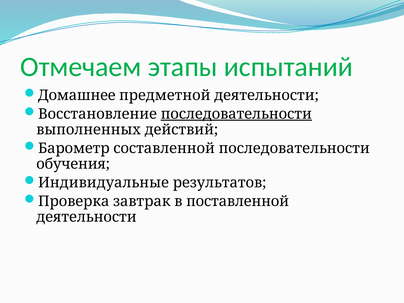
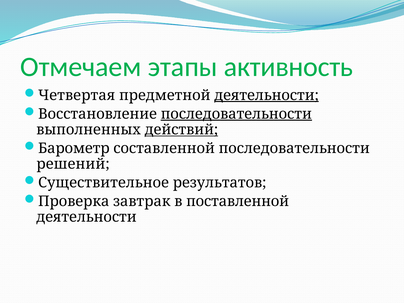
испытаний: испытаний -> активность
Домашнее: Домашнее -> Четвертая
деятельности at (267, 95) underline: none -> present
действий underline: none -> present
обучения: обучения -> решений
Индивидуальные: Индивидуальные -> Существительное
